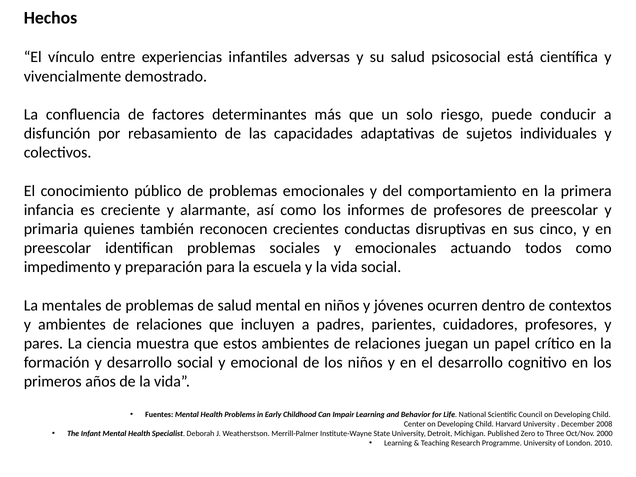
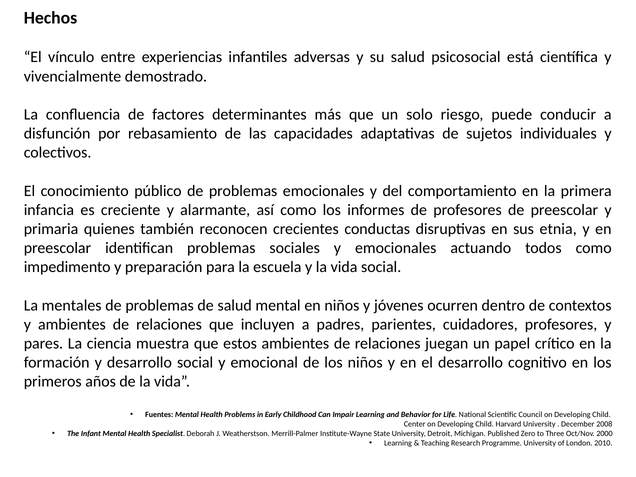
cinco: cinco -> etnia
